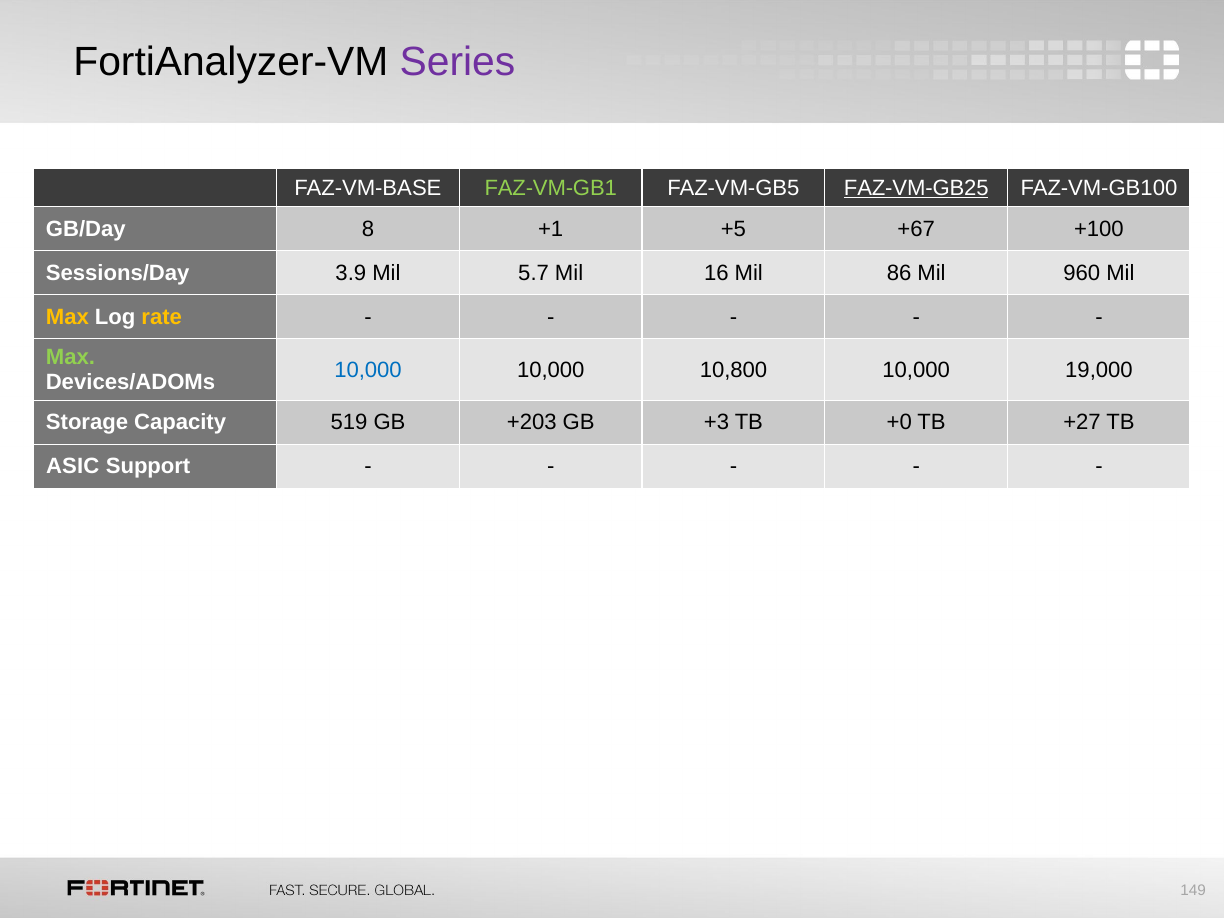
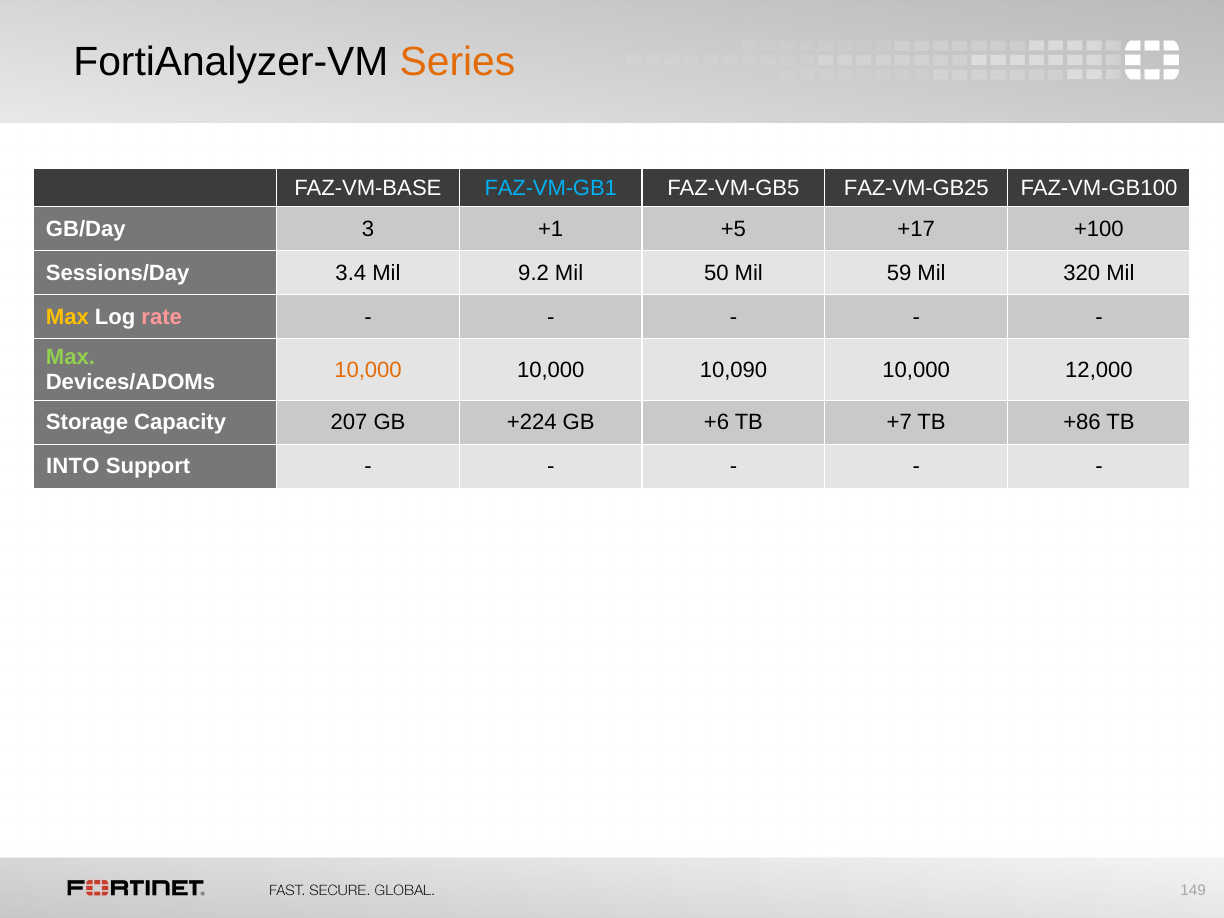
Series colour: purple -> orange
FAZ-VM-GB1 colour: light green -> light blue
FAZ-VM-GB25 underline: present -> none
8: 8 -> 3
+67: +67 -> +17
3.9: 3.9 -> 3.4
5.7: 5.7 -> 9.2
16: 16 -> 50
86: 86 -> 59
960: 960 -> 320
rate colour: yellow -> pink
10,000 at (368, 370) colour: blue -> orange
10,800: 10,800 -> 10,090
19,000: 19,000 -> 12,000
519: 519 -> 207
+203: +203 -> +224
+3: +3 -> +6
+0: +0 -> +7
+27: +27 -> +86
ASIC: ASIC -> INTO
